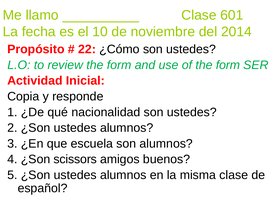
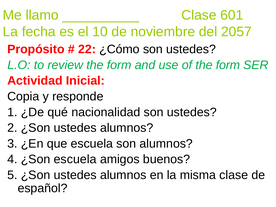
2014: 2014 -> 2057
¿Son scissors: scissors -> escuela
